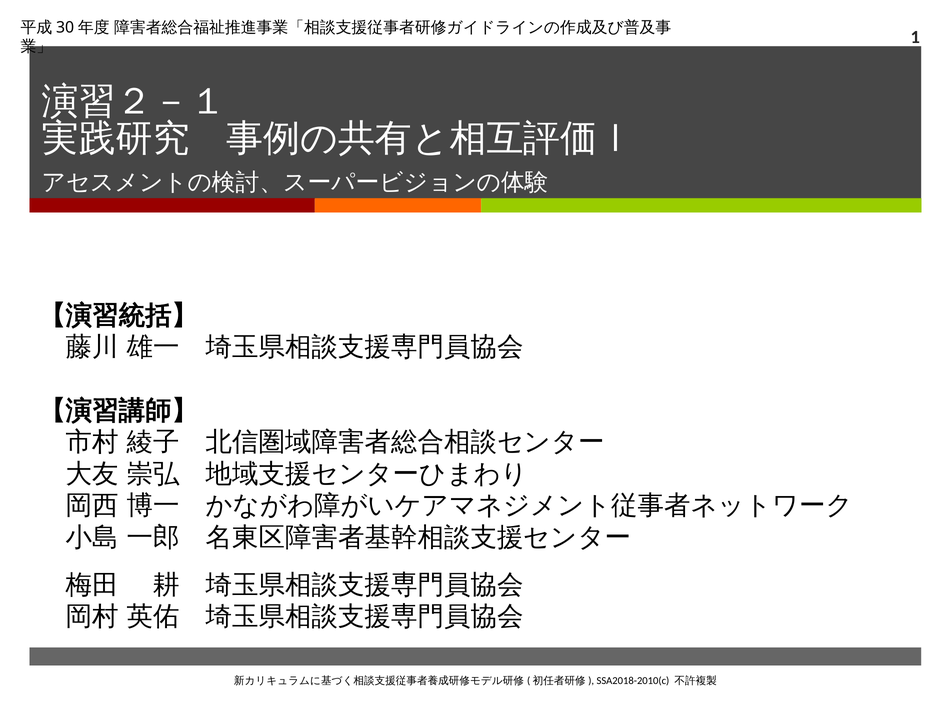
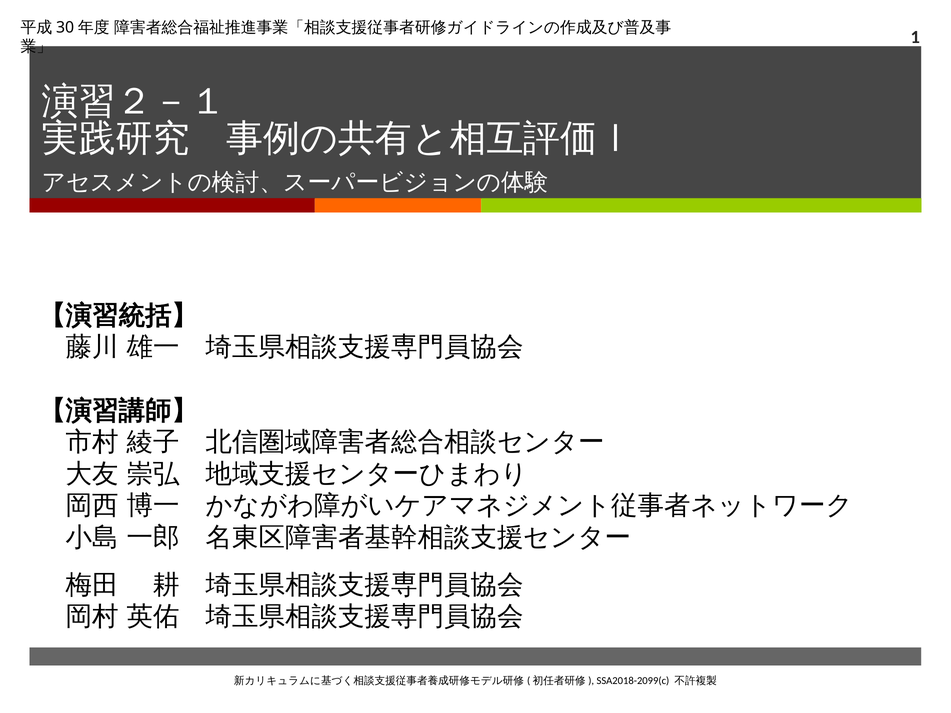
SSA2018-2010(c: SSA2018-2010(c -> SSA2018-2099(c
